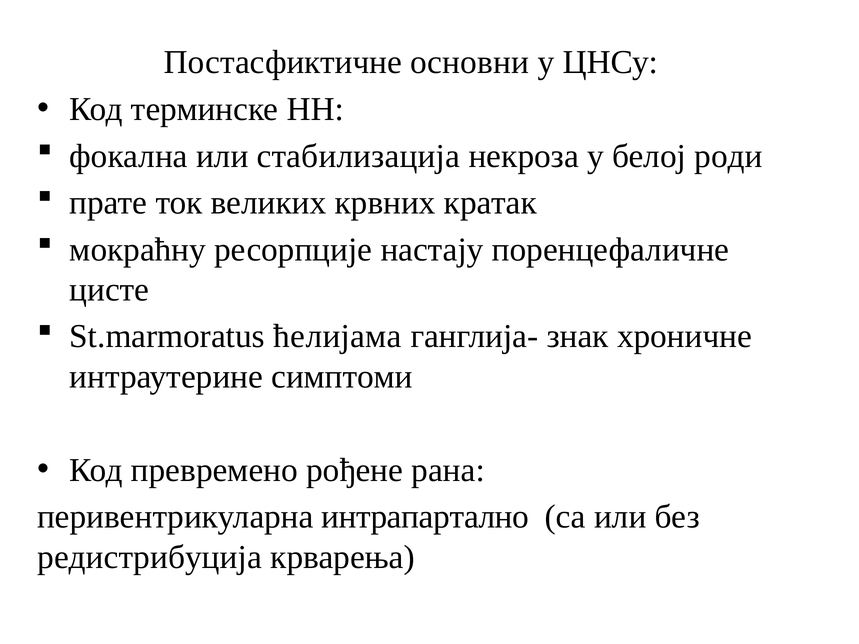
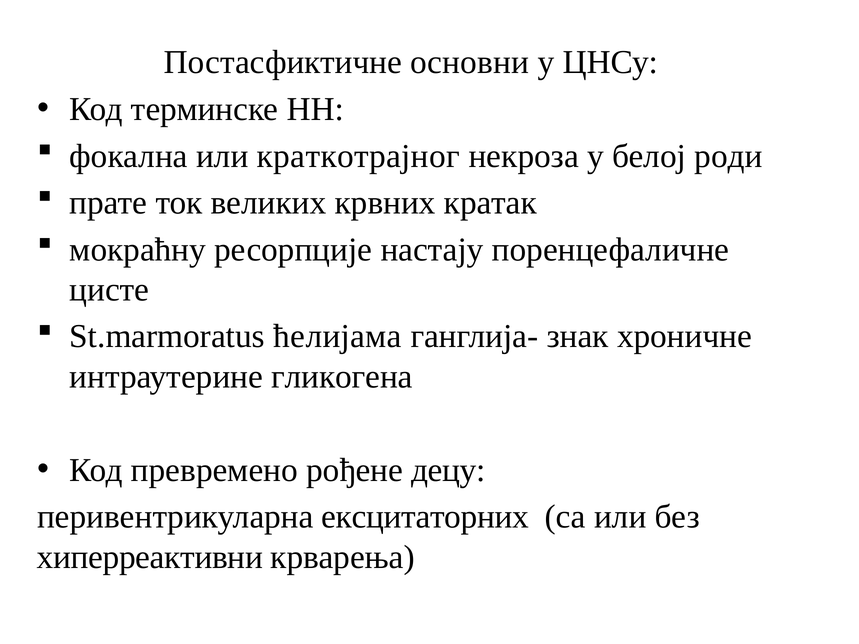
стабилизација: стабилизација -> краткотрајног
симптоми: симптоми -> гликогена
рана: рана -> децу
интрапартално: интрапартално -> ексцитаторних
редистрибуција: редистрибуција -> хиперреактивни
